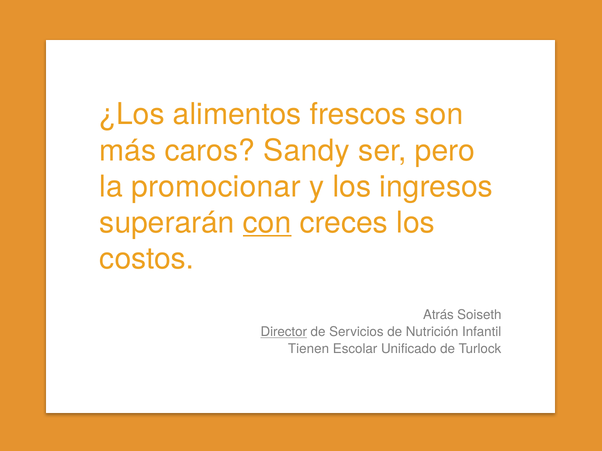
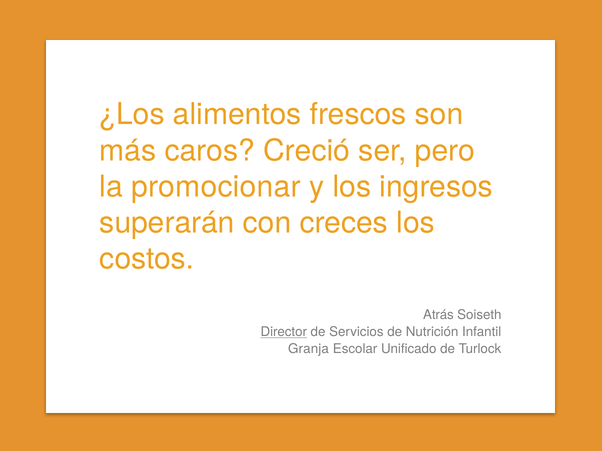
Sandy: Sandy -> Creció
con underline: present -> none
Tienen: Tienen -> Granja
